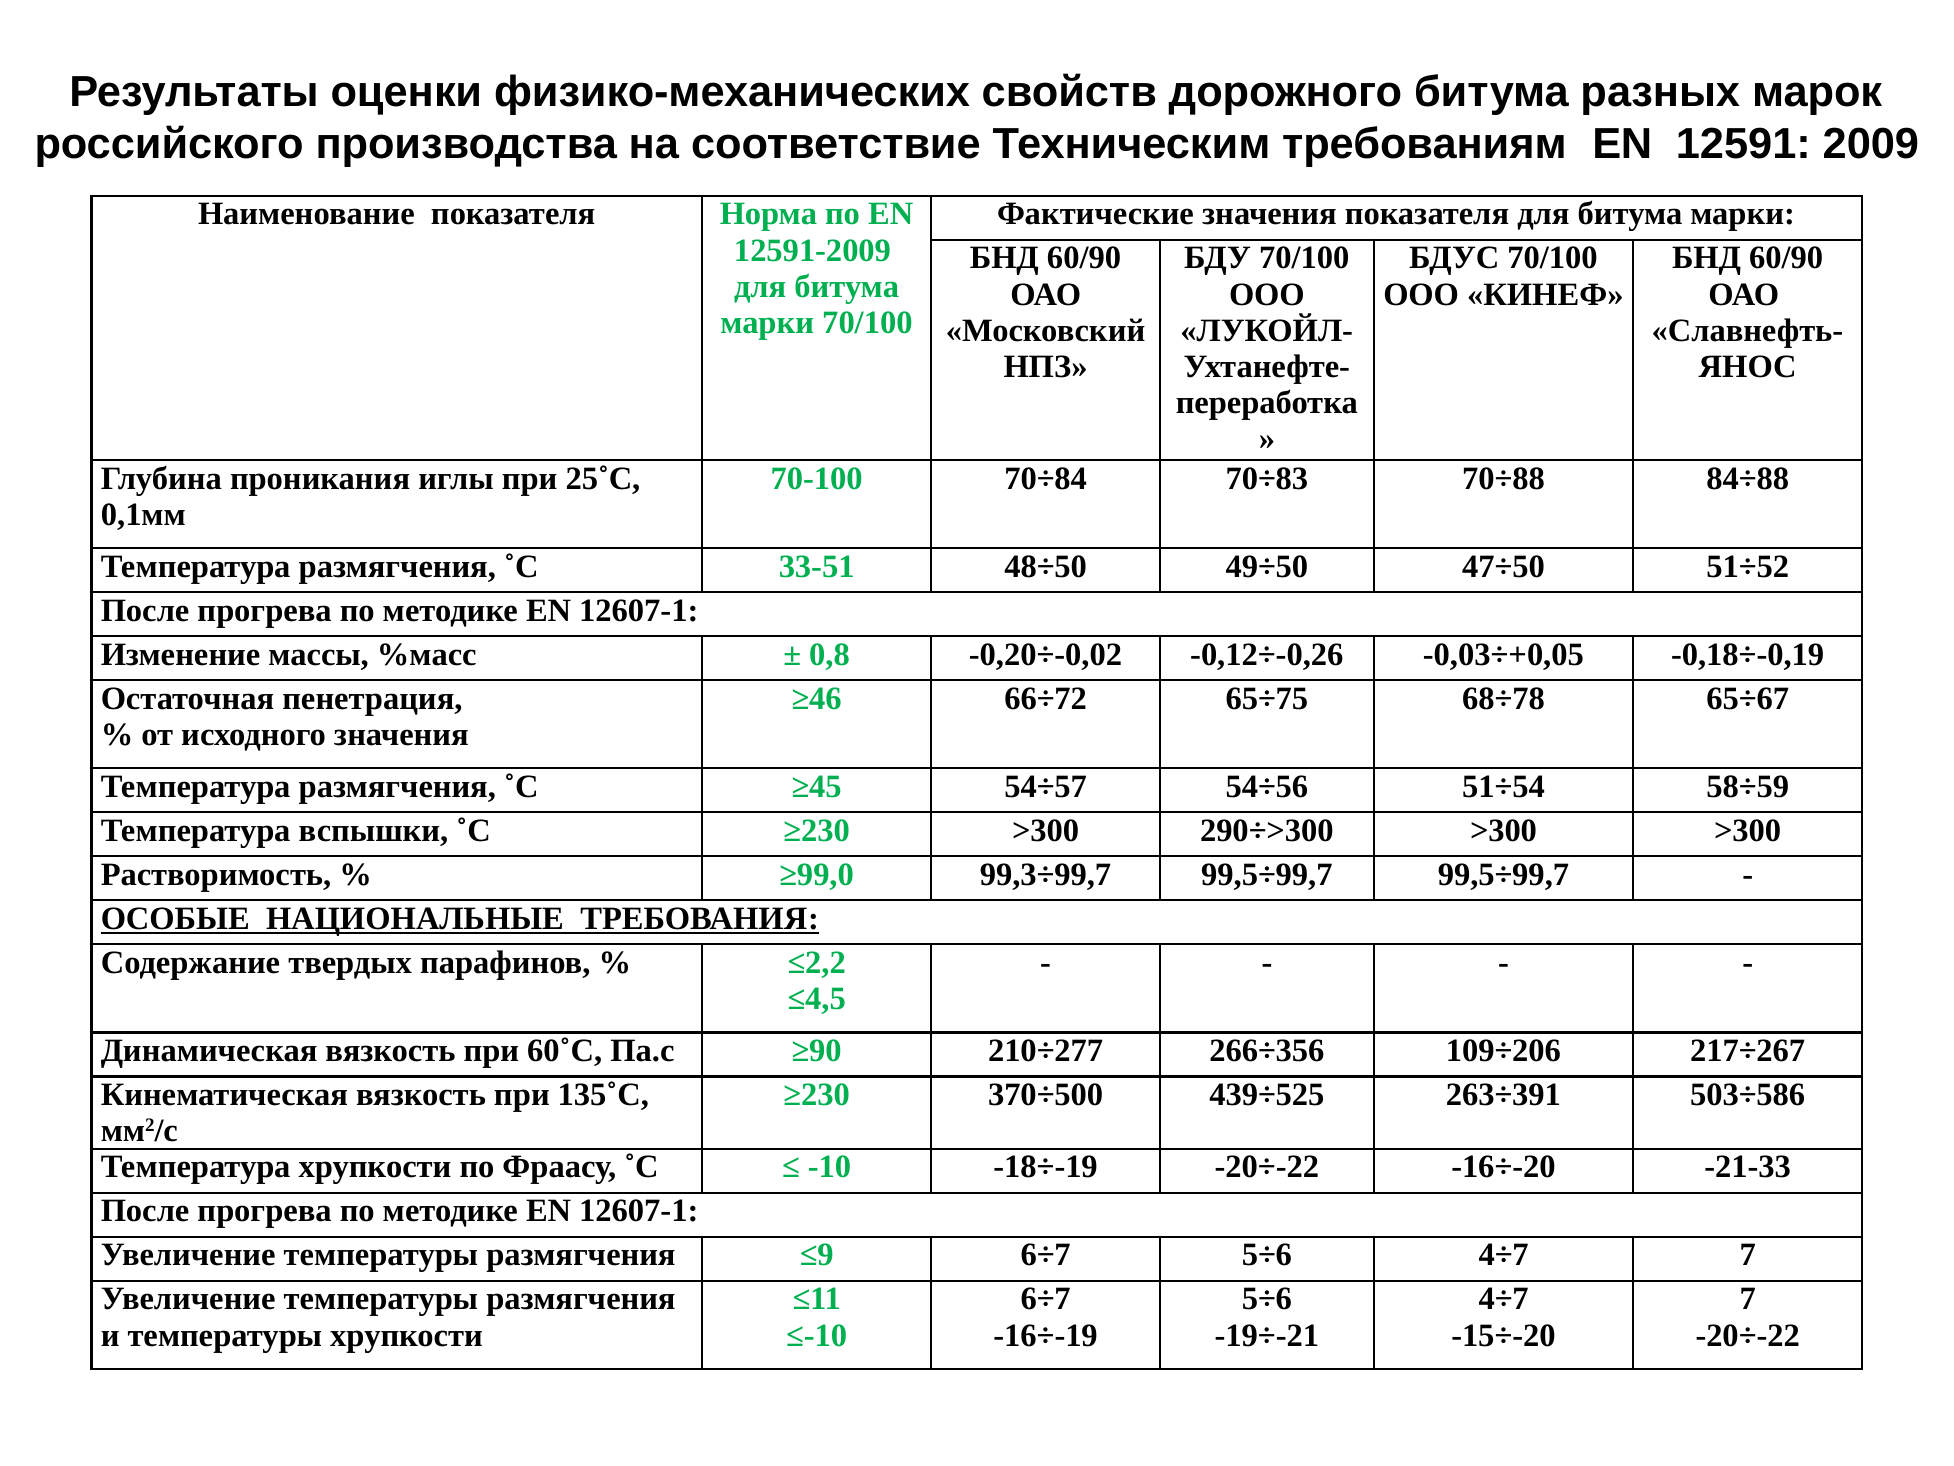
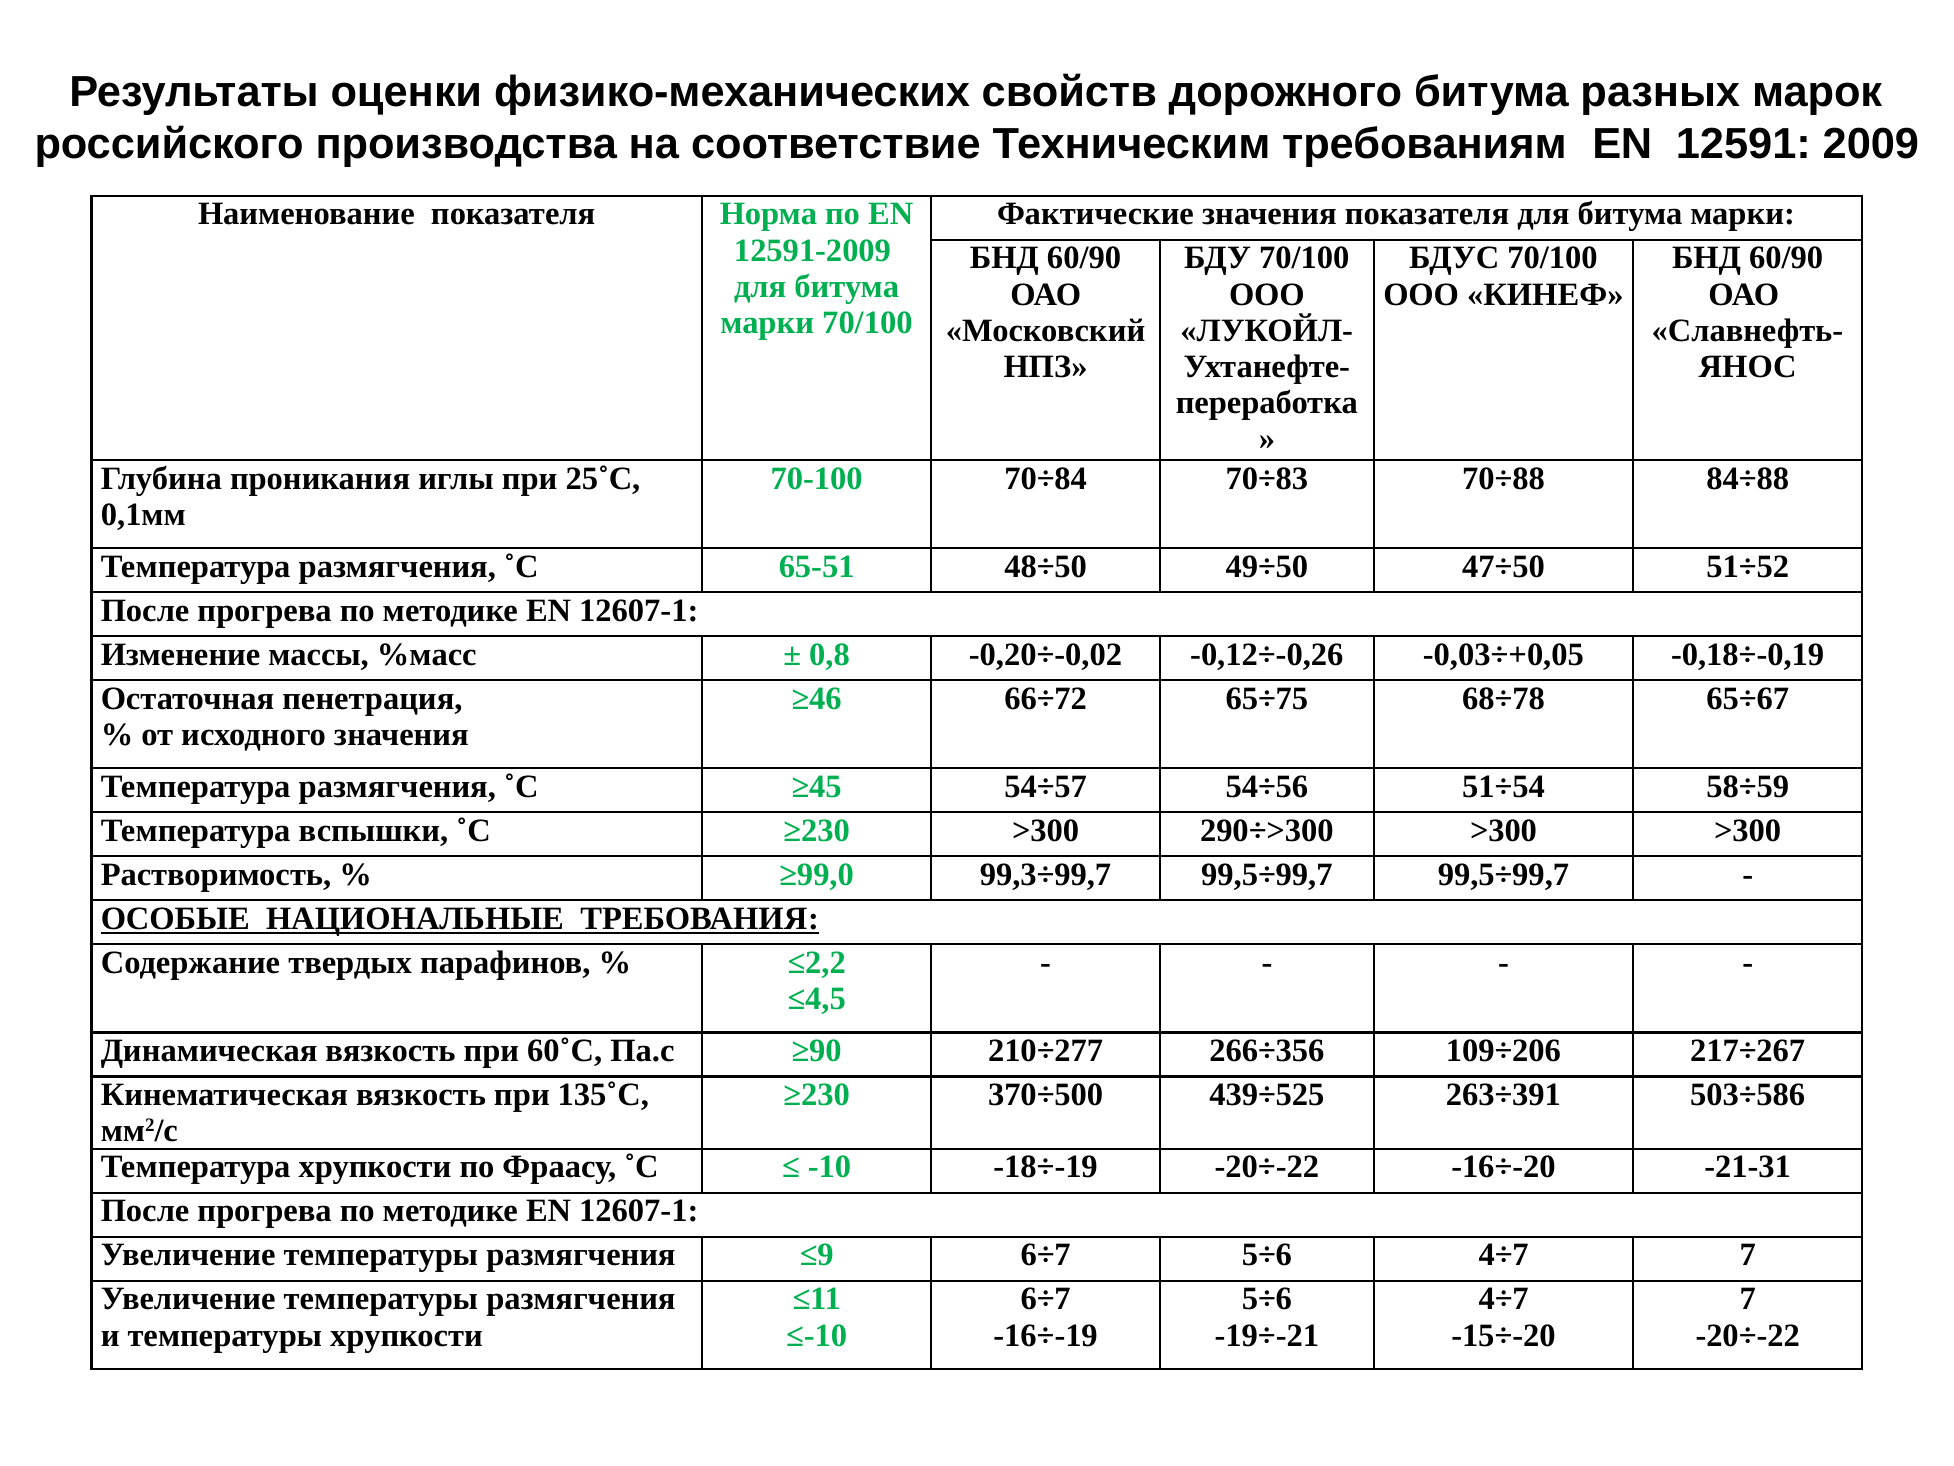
33-51: 33-51 -> 65-51
-21-33: -21-33 -> -21-31
